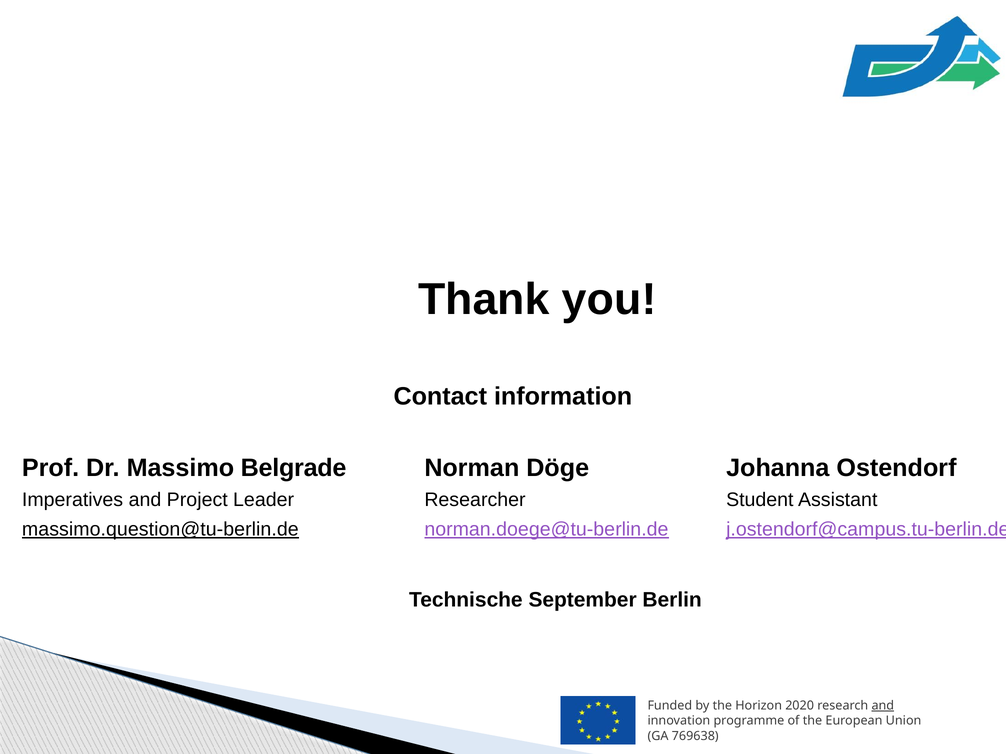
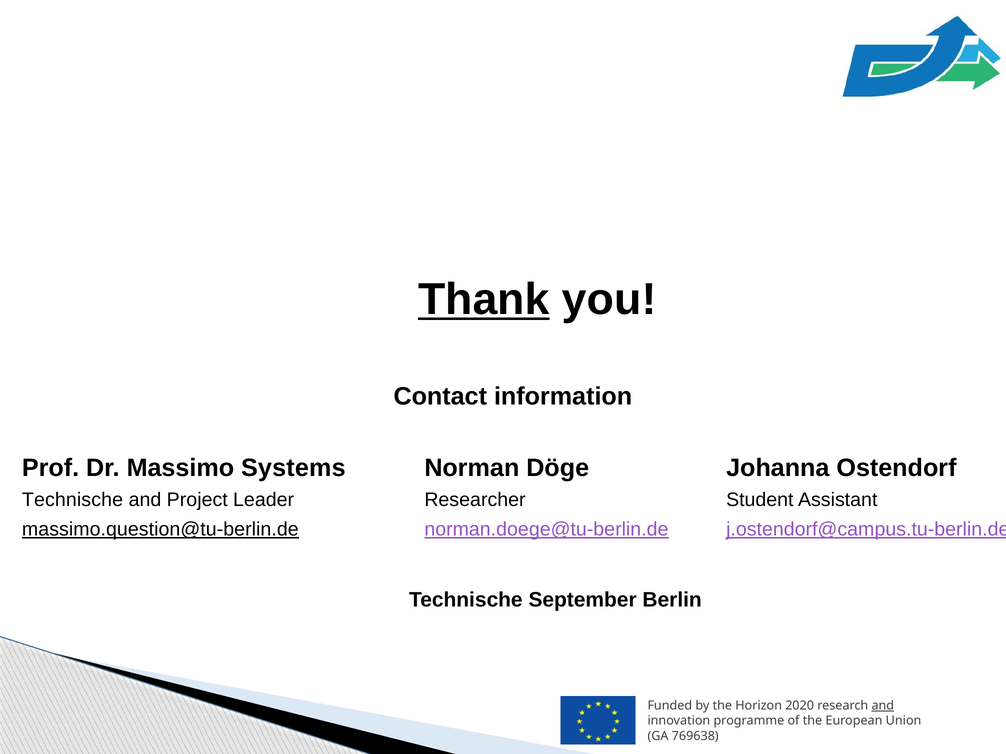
Thank underline: none -> present
Belgrade: Belgrade -> Systems
Imperatives at (73, 500): Imperatives -> Technische
